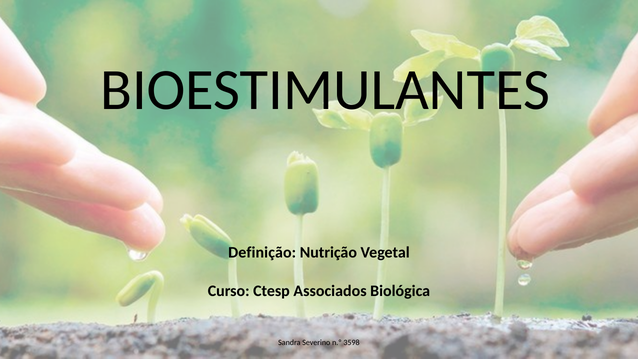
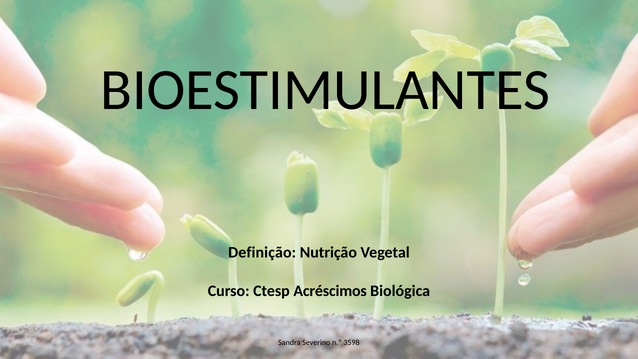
Associados: Associados -> Acréscimos
